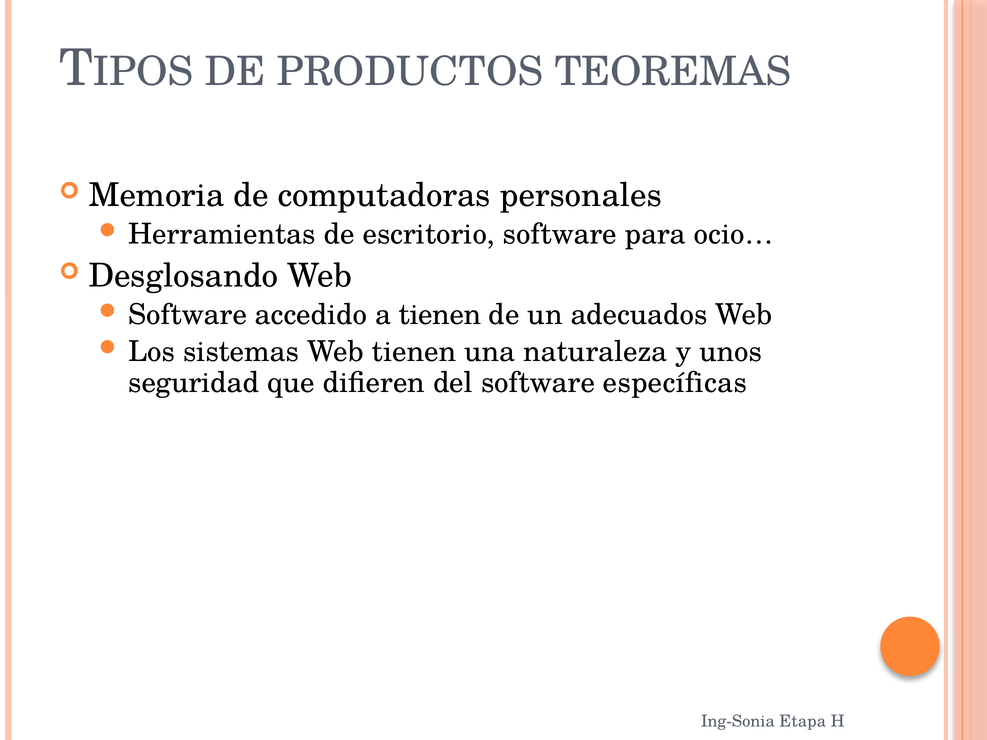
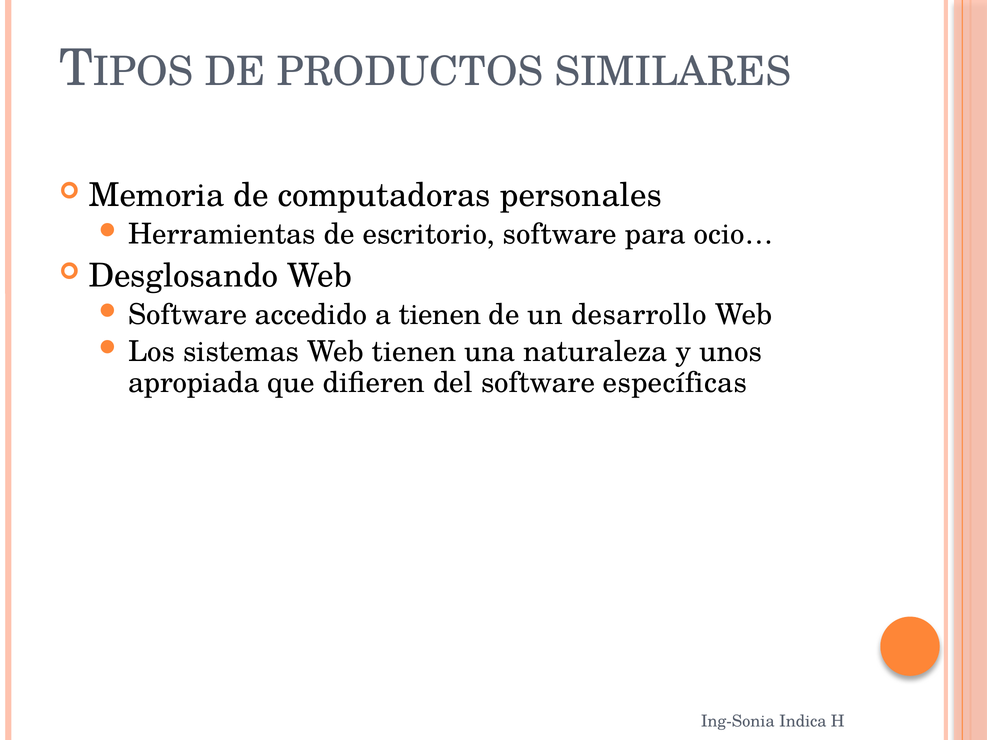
TEOREMAS: TEOREMAS -> SIMILARES
adecuados: adecuados -> desarrollo
seguridad: seguridad -> apropiada
Etapa: Etapa -> Indica
